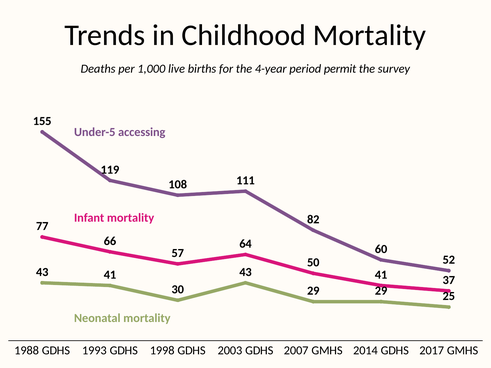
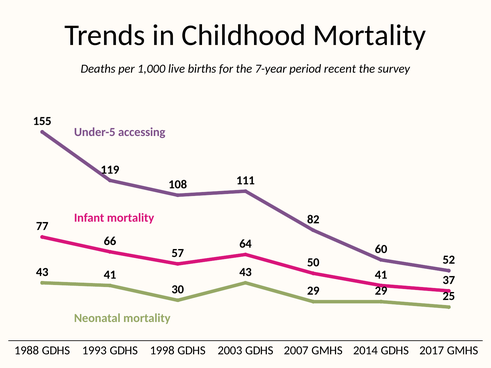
4-year: 4-year -> 7-year
permit: permit -> recent
